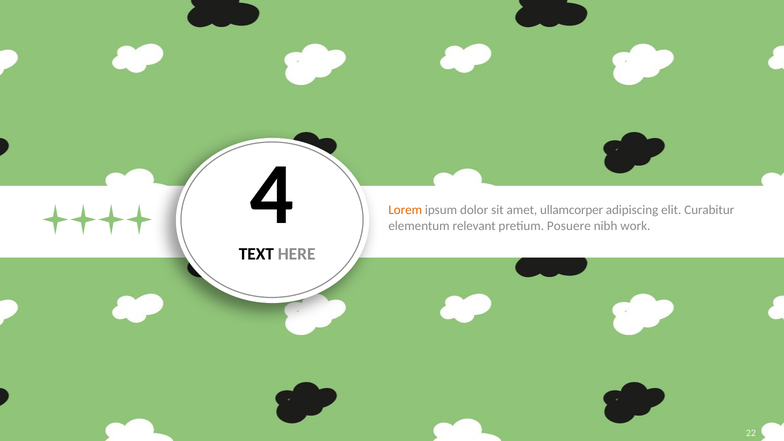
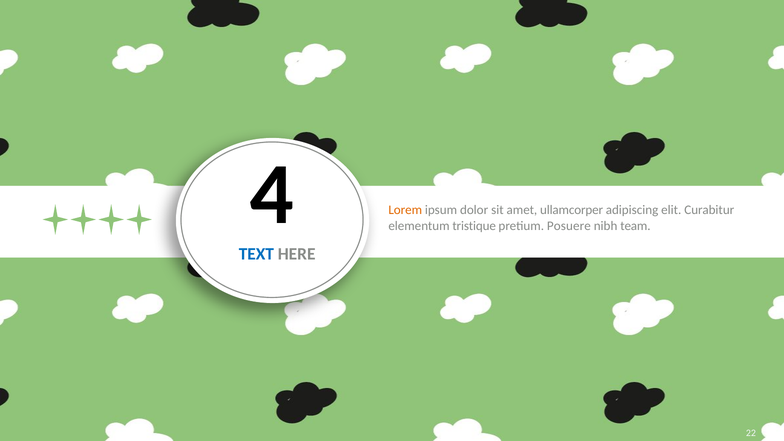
relevant: relevant -> tristique
work: work -> team
TEXT colour: black -> blue
